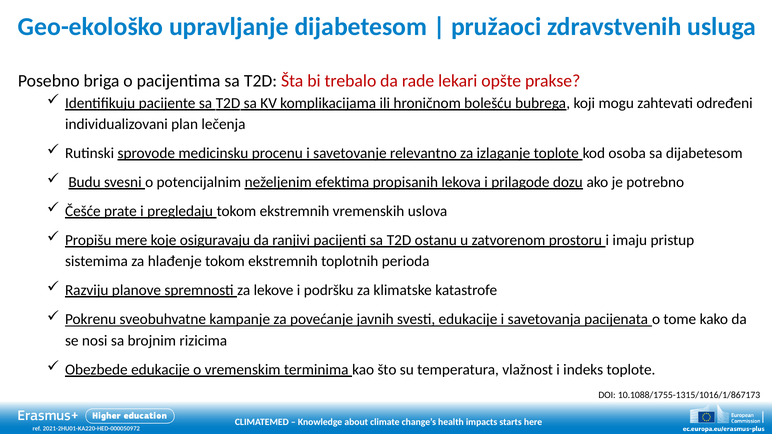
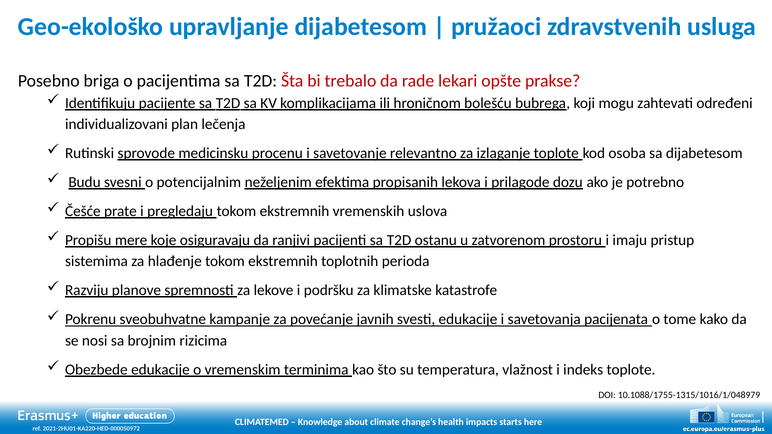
10.1088/1755-1315/1016/1/867173: 10.1088/1755-1315/1016/1/867173 -> 10.1088/1755-1315/1016/1/048979
